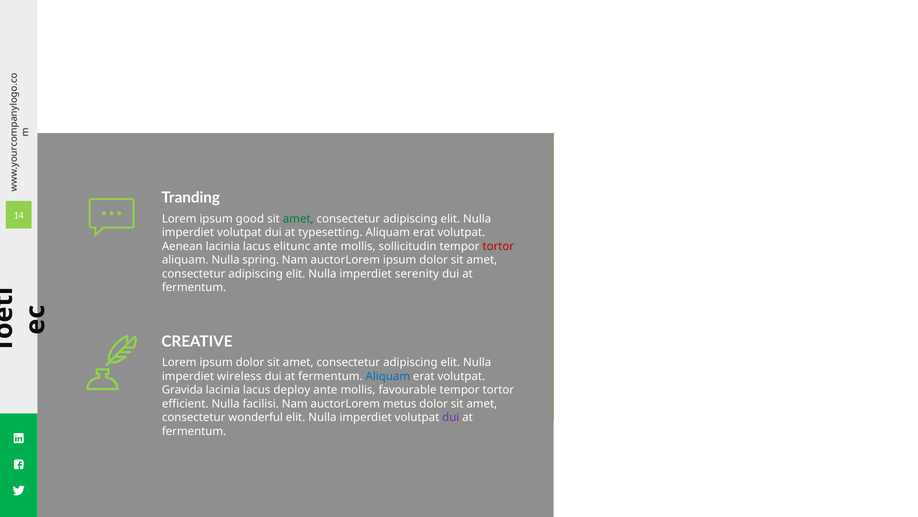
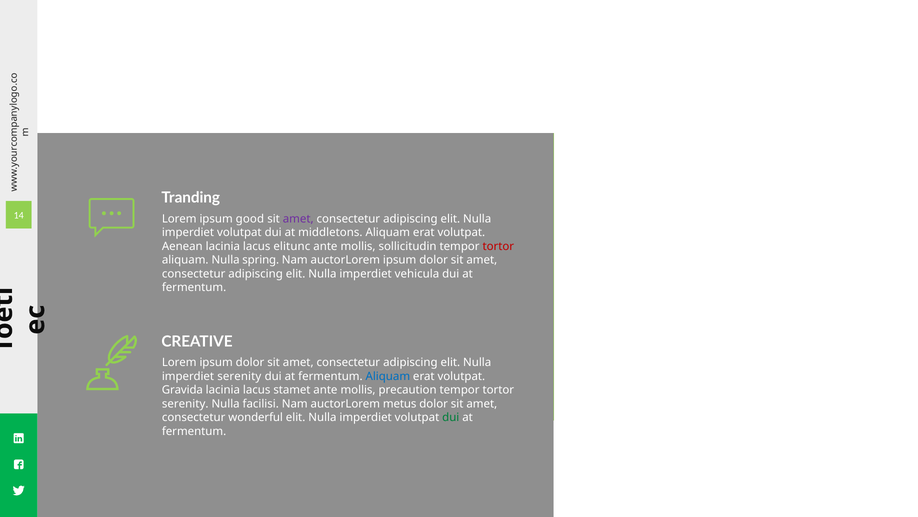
amet at (298, 218) colour: green -> purple
typesetting: typesetting -> middletons
serenity: serenity -> vehicula
imperdiet wireless: wireless -> serenity
deploy: deploy -> stamet
favourable: favourable -> precaution
efficient at (185, 403): efficient -> serenity
dui at (451, 417) colour: purple -> green
